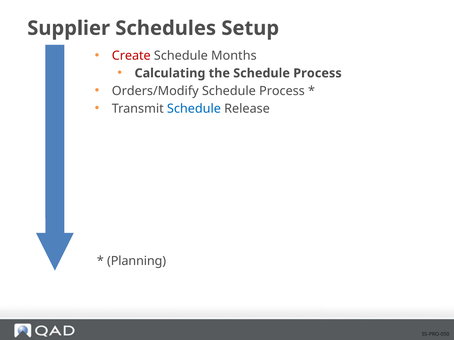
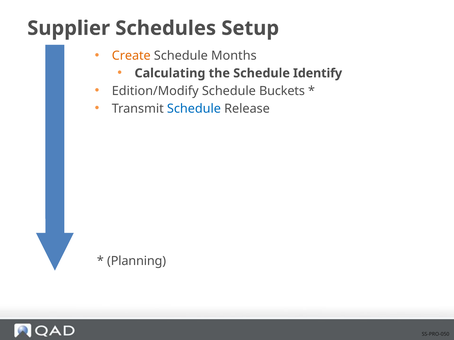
Create colour: red -> orange
the Schedule Process: Process -> Identify
Orders/Modify: Orders/Modify -> Edition/Modify
Process at (282, 91): Process -> Buckets
